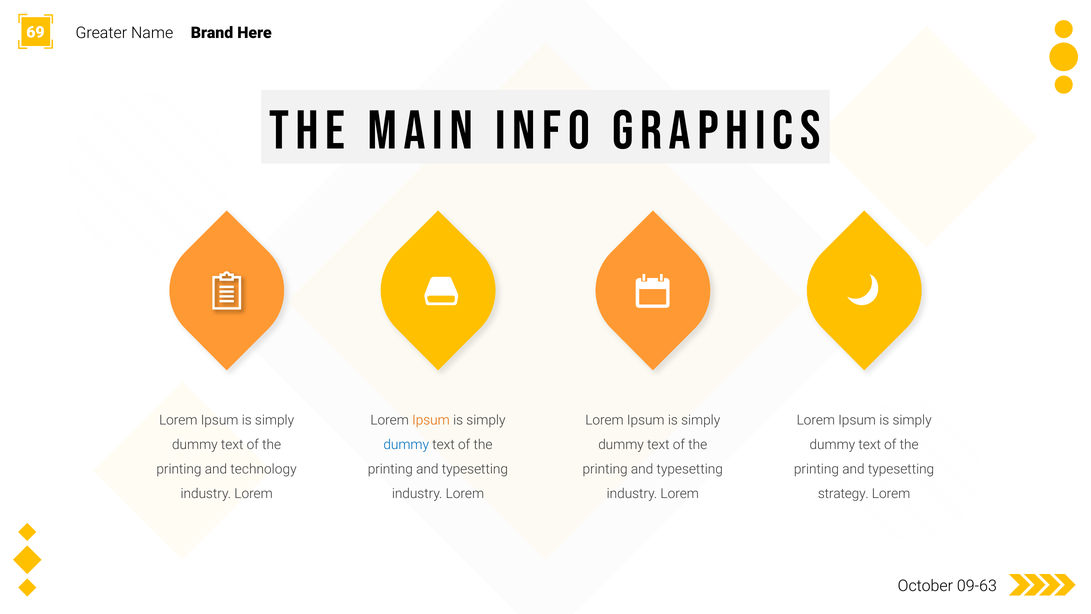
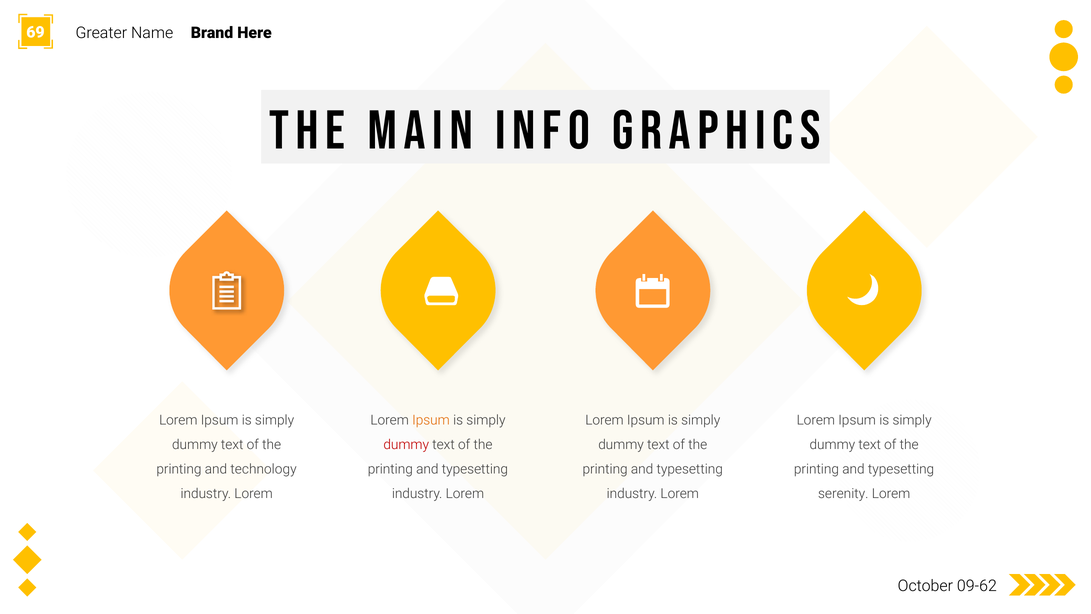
dummy at (406, 445) colour: blue -> red
strategy: strategy -> serenity
09-63: 09-63 -> 09-62
